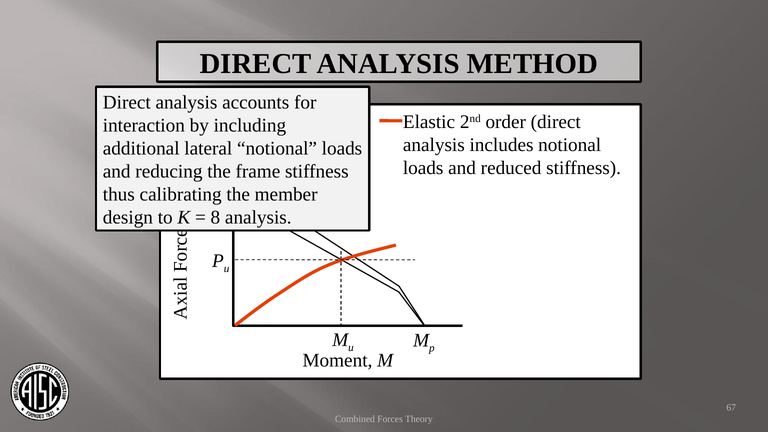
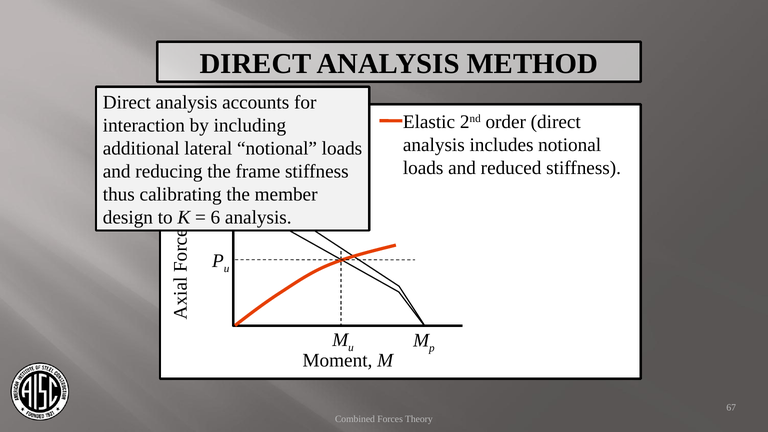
8: 8 -> 6
